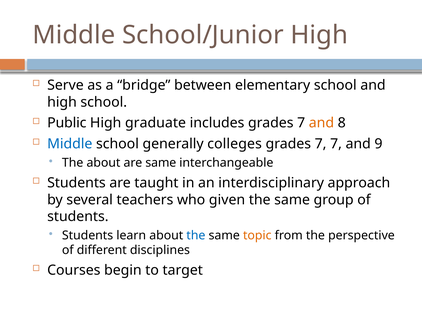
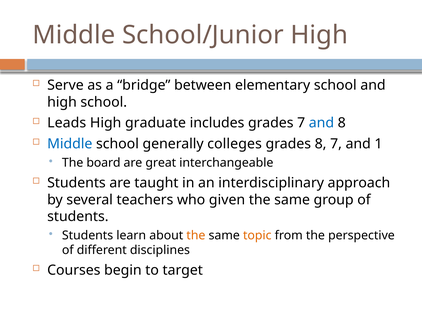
Public: Public -> Leads
and at (321, 123) colour: orange -> blue
7 at (321, 144): 7 -> 8
9: 9 -> 1
The about: about -> board
are same: same -> great
the at (196, 236) colour: blue -> orange
